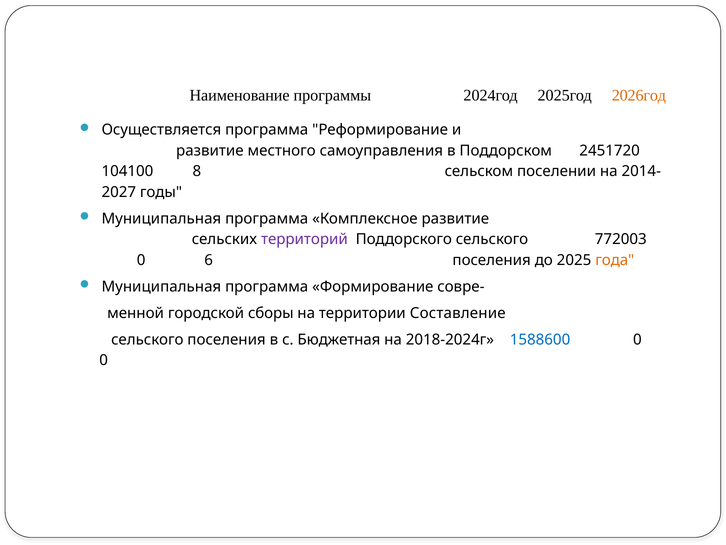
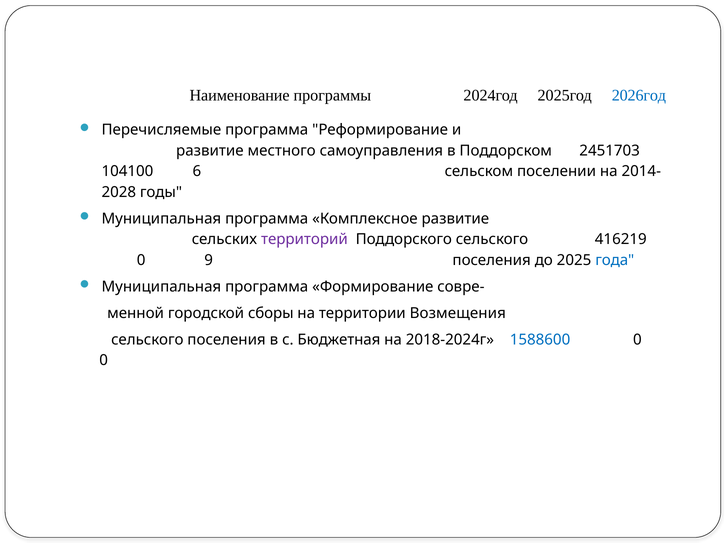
2026год colour: orange -> blue
Осуществляется: Осуществляется -> Перечисляемые
2451720: 2451720 -> 2451703
8: 8 -> 6
2027: 2027 -> 2028
772003: 772003 -> 416219
6: 6 -> 9
года colour: orange -> blue
Составление: Составление -> Возмещения
